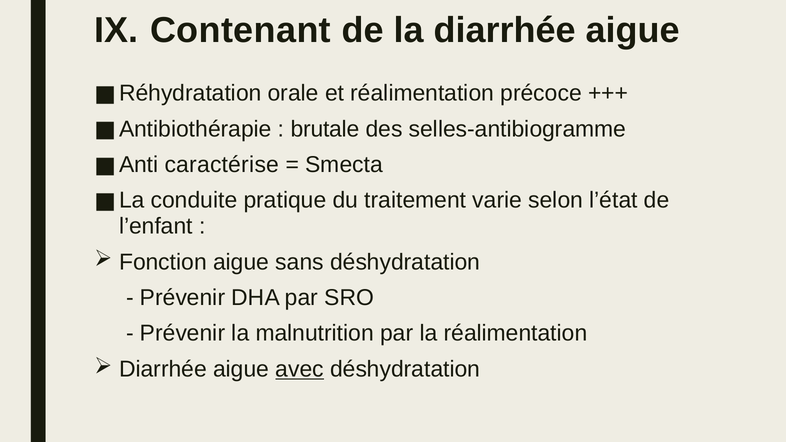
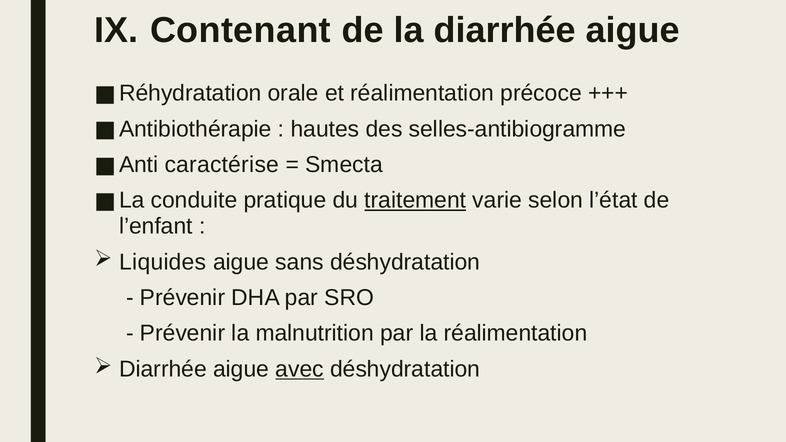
brutale: brutale -> hautes
traitement underline: none -> present
Fonction: Fonction -> Liquides
